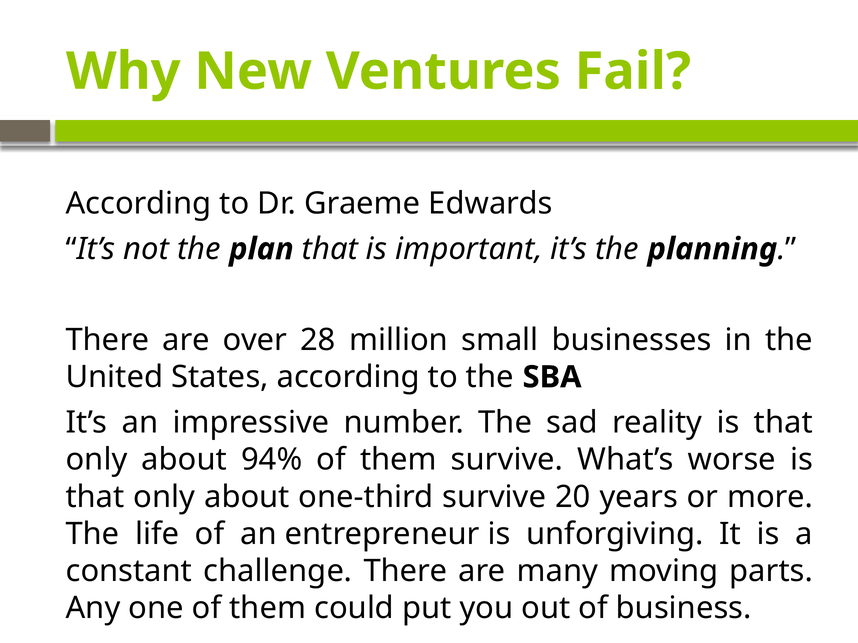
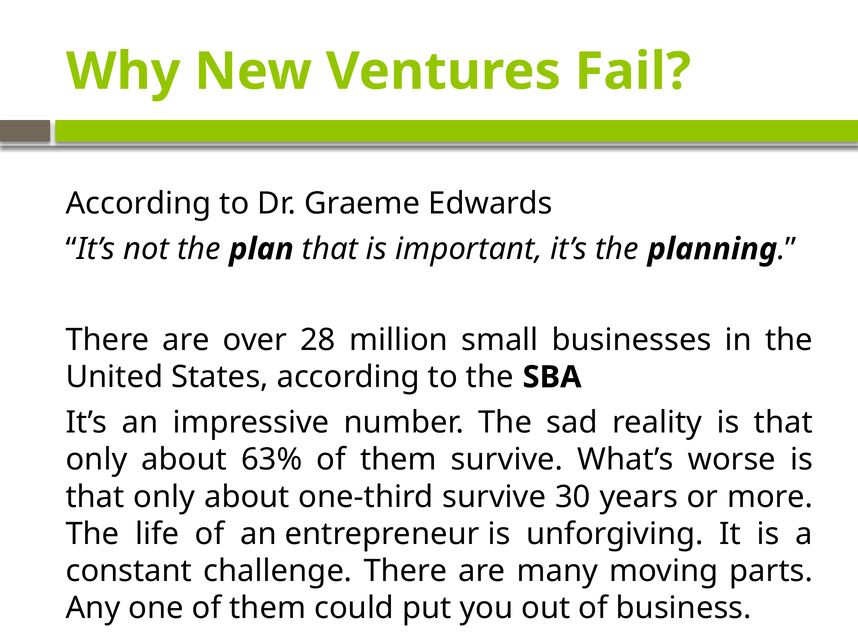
94%: 94% -> 63%
20: 20 -> 30
